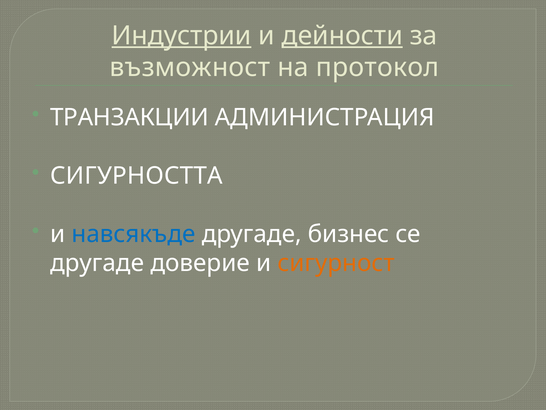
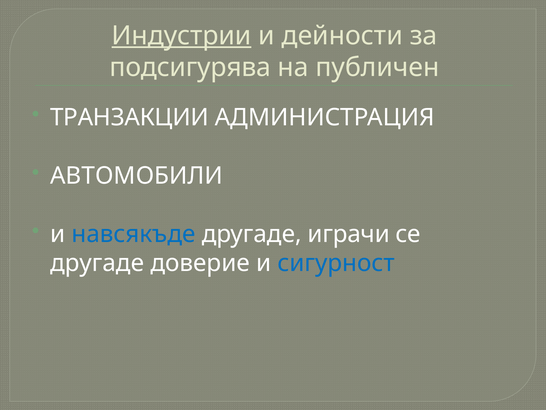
дейности underline: present -> none
възможност: възможност -> подсигурява
протокол: протокол -> публичен
СИГУРНОСТТА: СИГУРНОСТТА -> АВТОМОБИЛИ
бизнес: бизнес -> играчи
сигурност colour: orange -> blue
